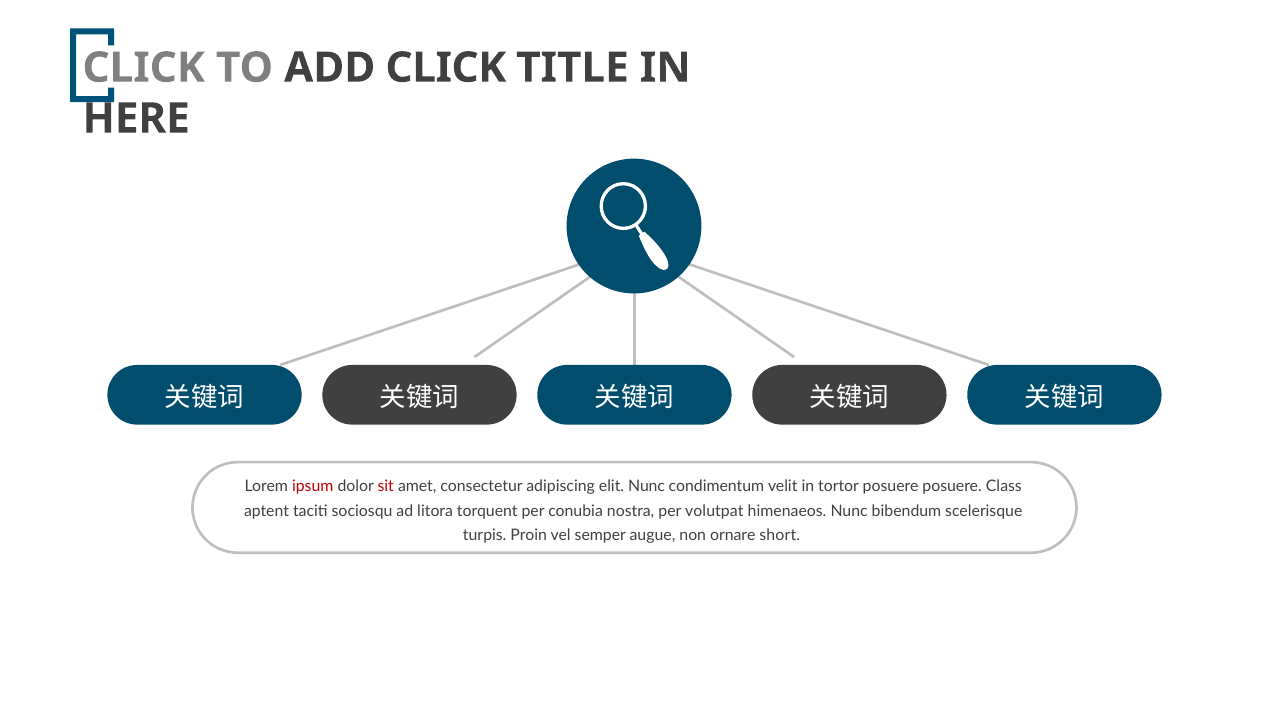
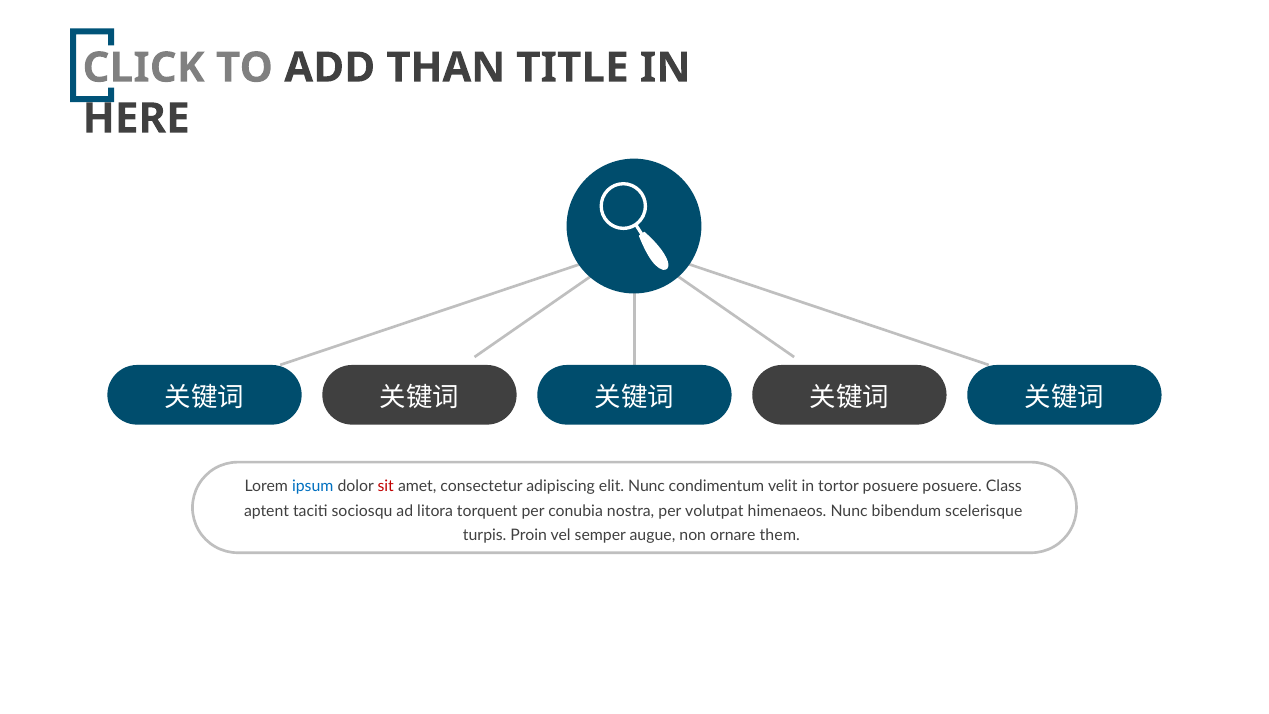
ADD CLICK: CLICK -> THAN
ipsum colour: red -> blue
short: short -> them
